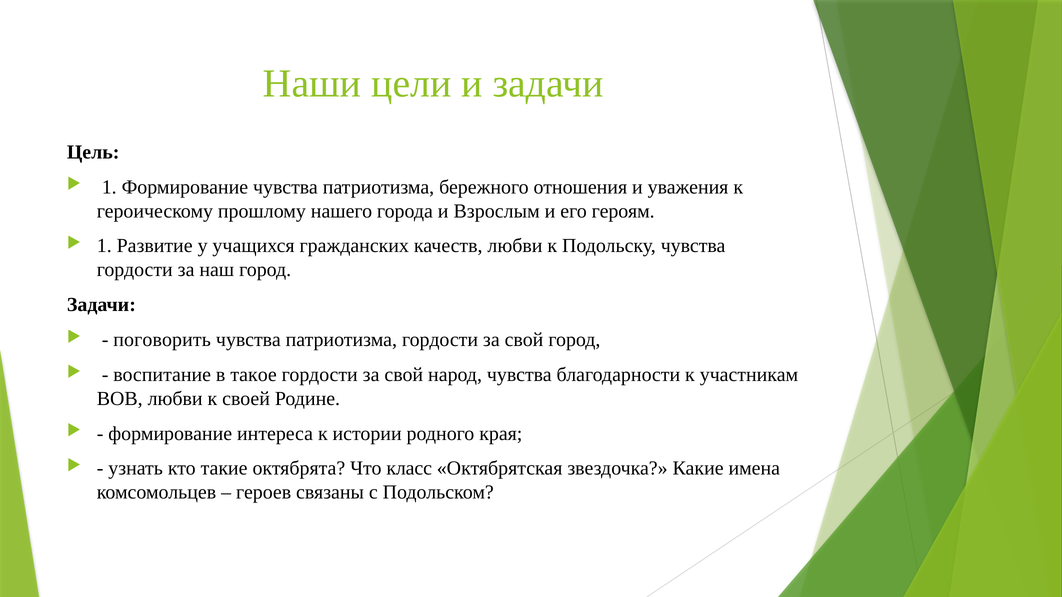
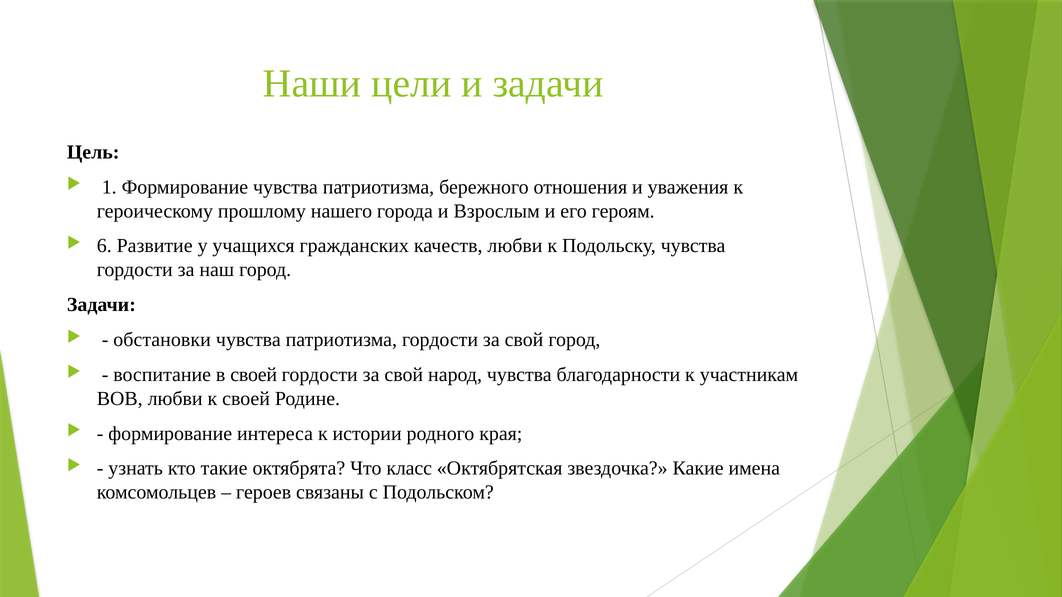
1 at (104, 246): 1 -> 6
поговорить: поговорить -> обстановки
в такое: такое -> своей
